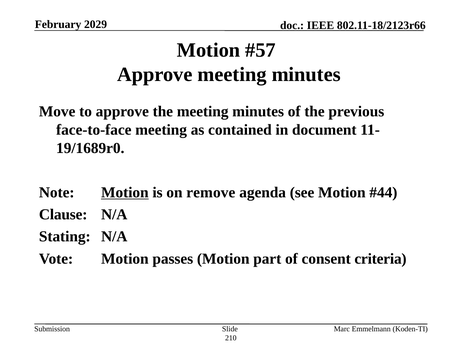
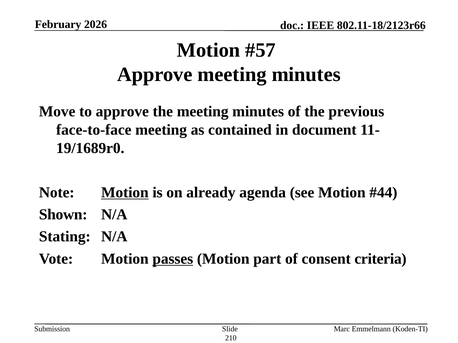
2029: 2029 -> 2026
remove: remove -> already
Clause: Clause -> Shown
passes underline: none -> present
